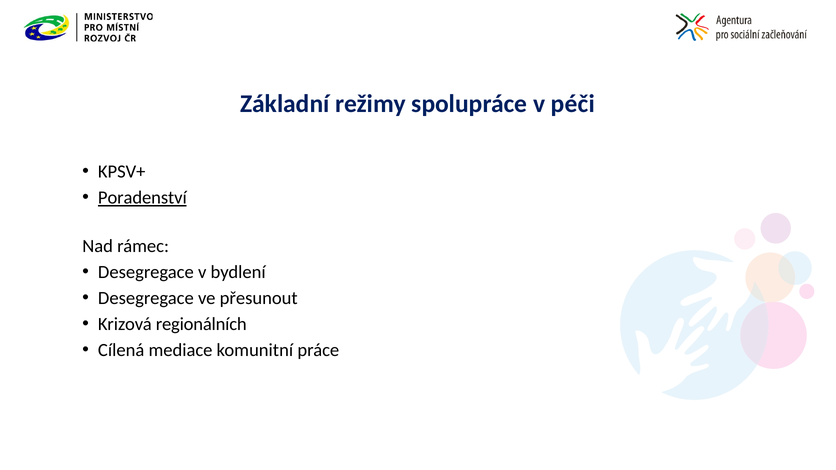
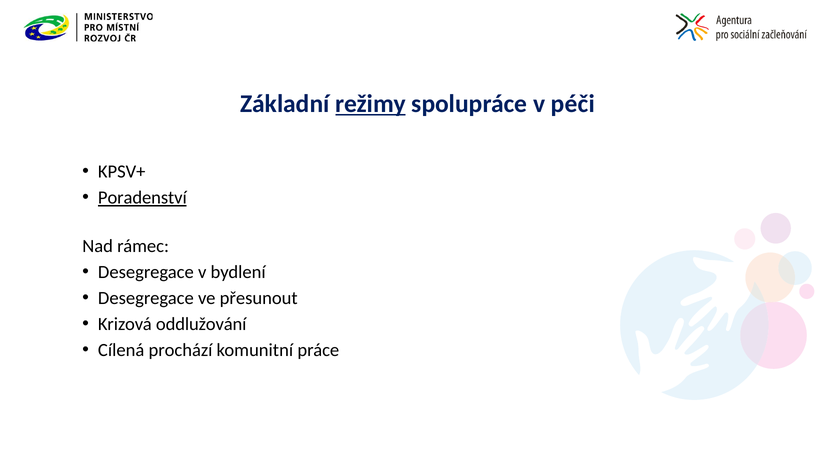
režimy underline: none -> present
regionálních: regionálních -> oddlužování
mediace: mediace -> prochází
